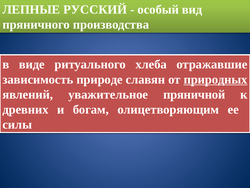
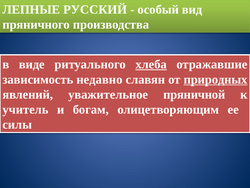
хлеба underline: none -> present
природе: природе -> недавно
древних: древних -> учитель
